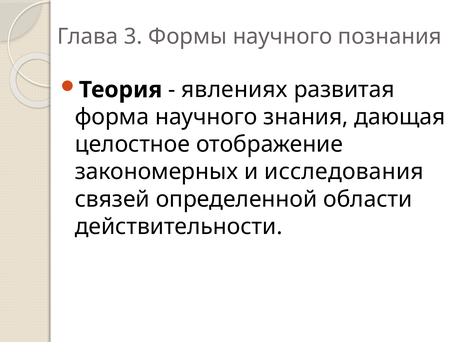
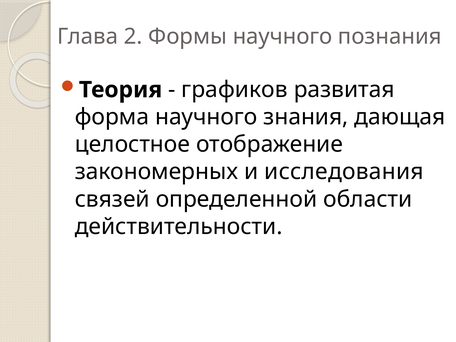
3: 3 -> 2
явлениях: явлениях -> графиков
